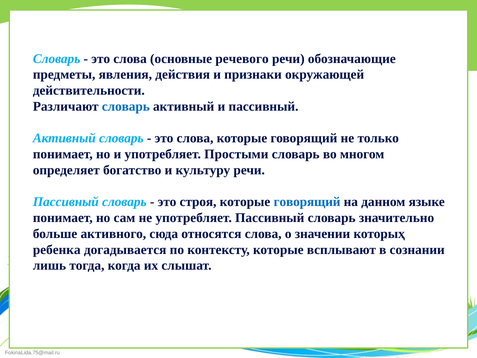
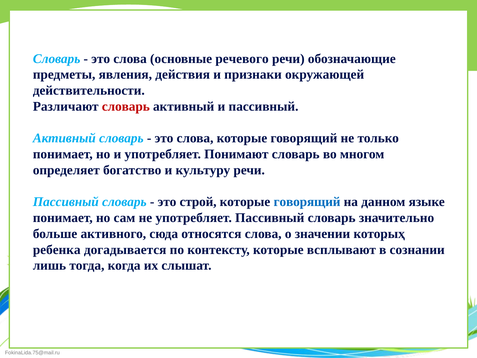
словарь at (126, 106) colour: blue -> red
Простыми: Простыми -> Понимают
строя: строя -> строй
